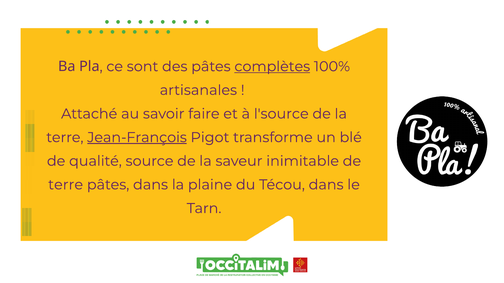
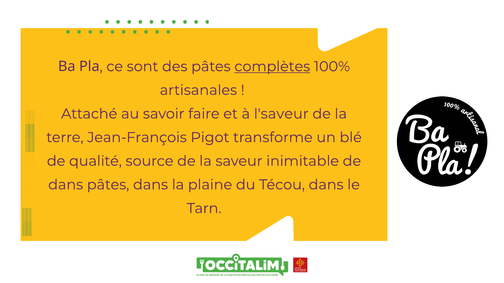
l'source: l'source -> l'saveur
Jean-François underline: present -> none
terre at (66, 185): terre -> dans
